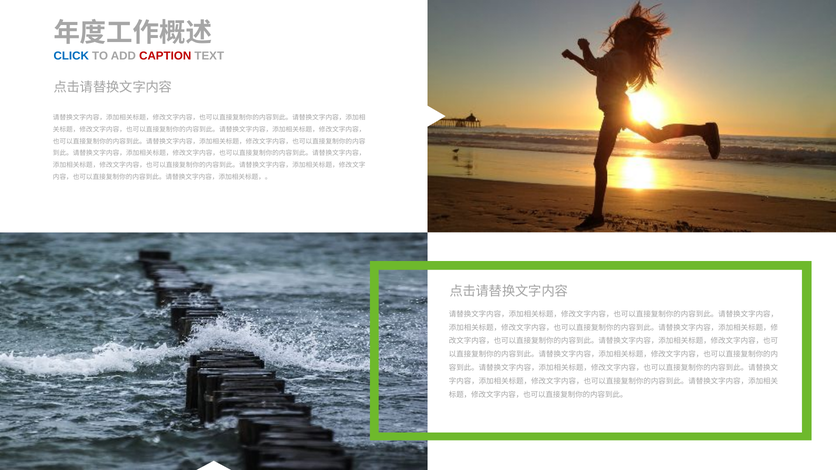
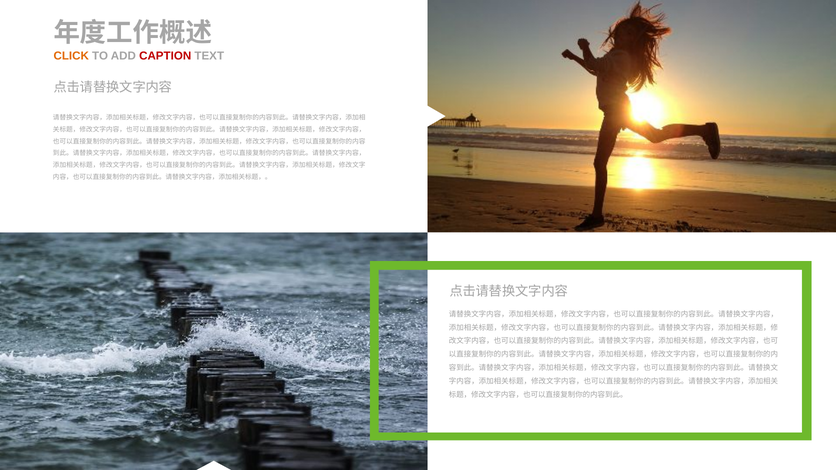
CLICK colour: blue -> orange
